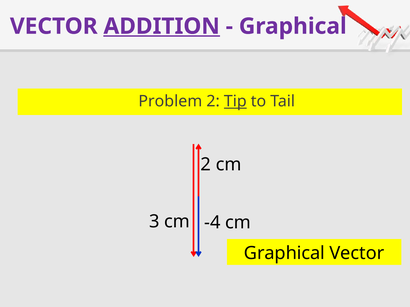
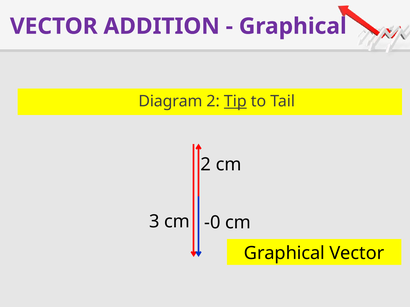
ADDITION underline: present -> none
Problem: Problem -> Diagram
-4: -4 -> -0
